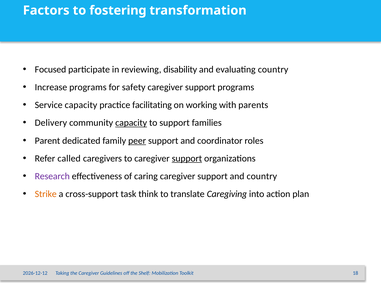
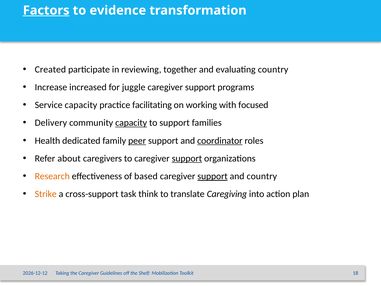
Factors underline: none -> present
fostering: fostering -> evidence
Focused: Focused -> Created
disability: disability -> together
Increase programs: programs -> increased
safety: safety -> juggle
parents: parents -> focused
Parent: Parent -> Health
coordinator underline: none -> present
called: called -> about
Research colour: purple -> orange
caring: caring -> based
support at (213, 176) underline: none -> present
